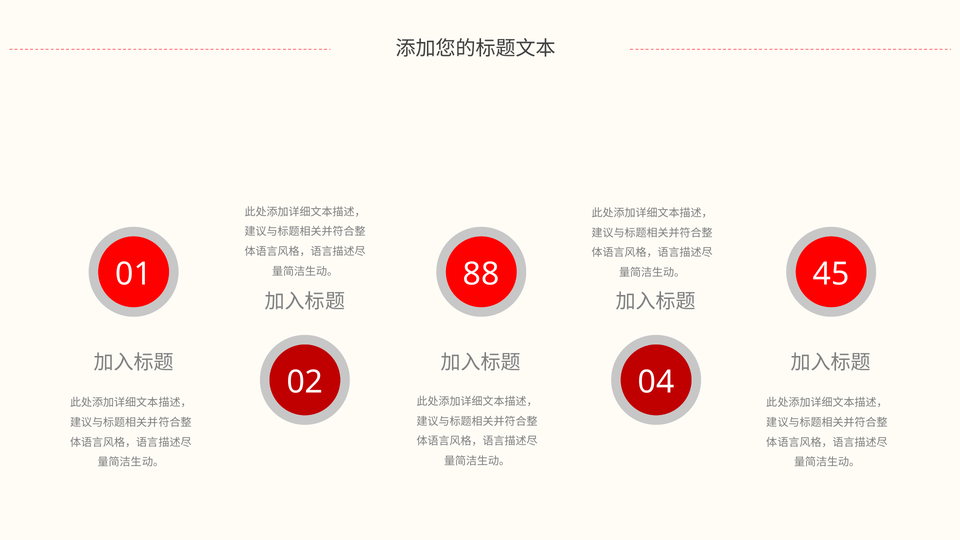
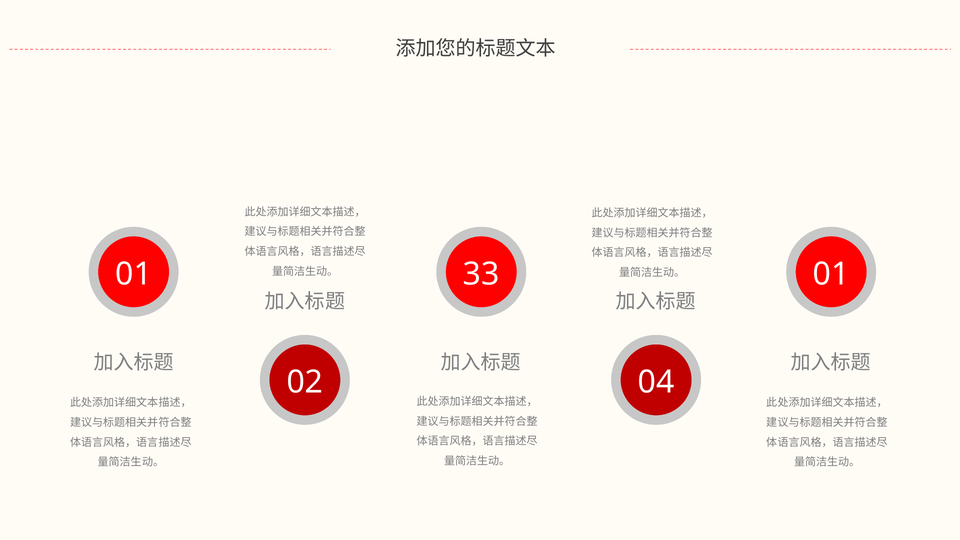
88: 88 -> 33
45 at (831, 274): 45 -> 01
